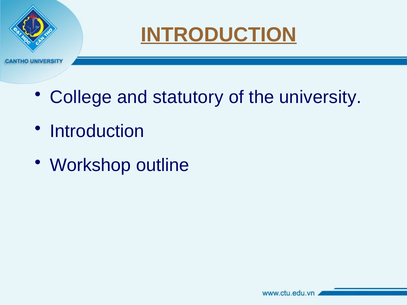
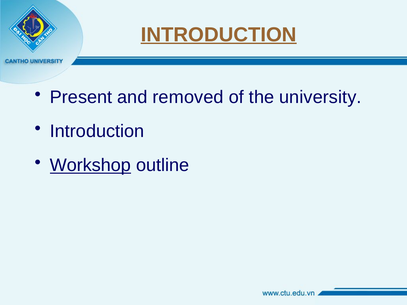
College: College -> Present
statutory: statutory -> removed
Workshop underline: none -> present
